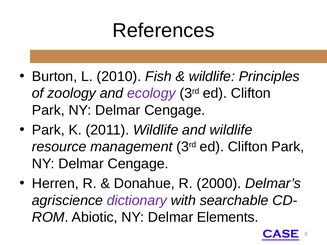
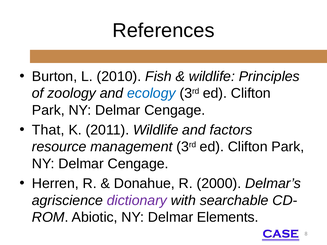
ecology colour: purple -> blue
Park at (48, 130): Park -> That
and wildlife: wildlife -> factors
